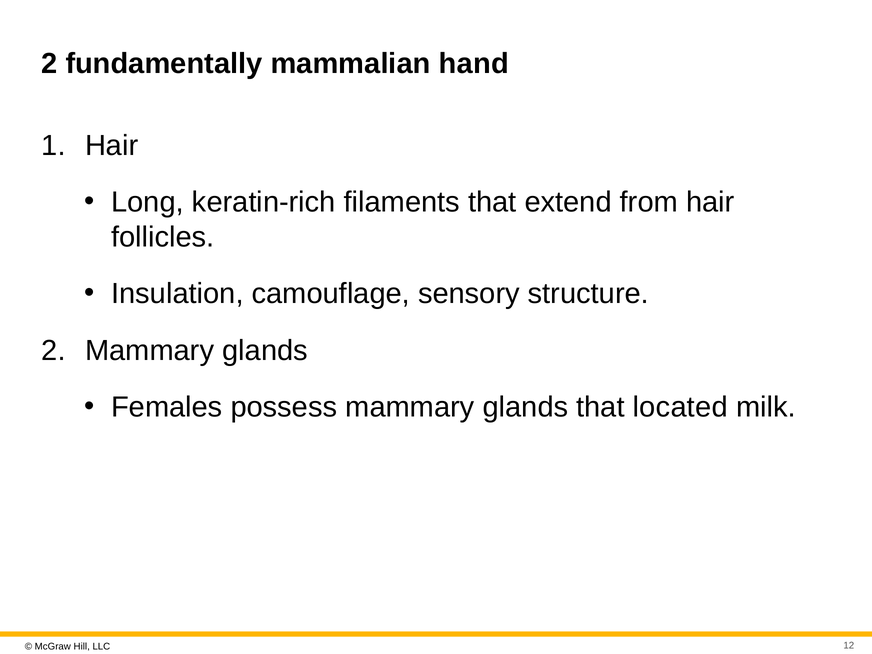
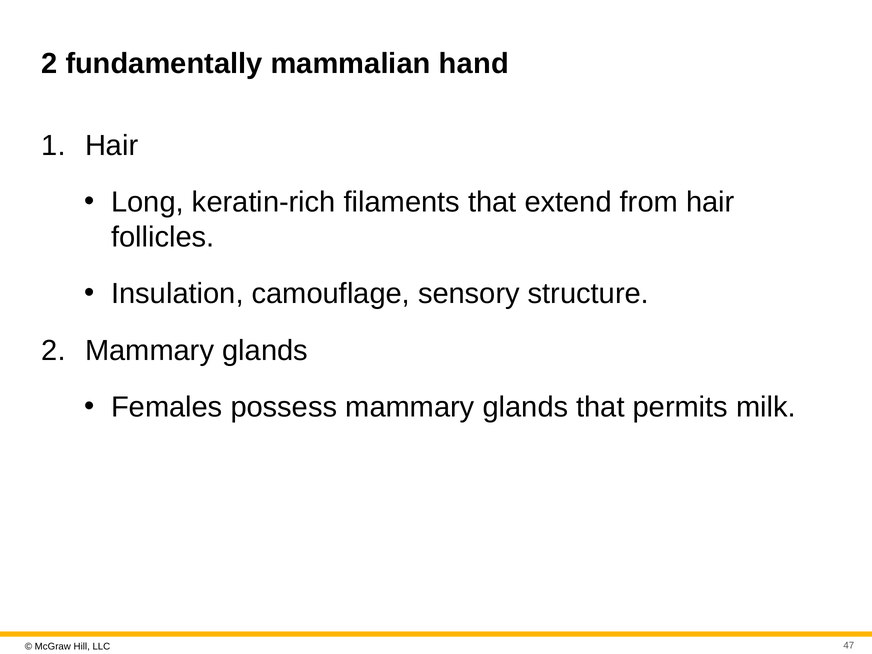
located: located -> permits
12: 12 -> 47
